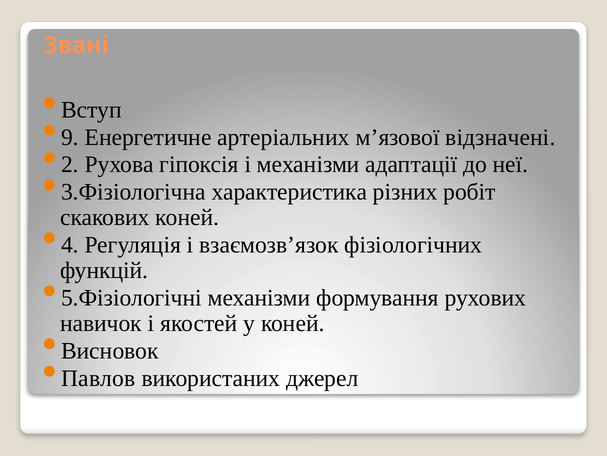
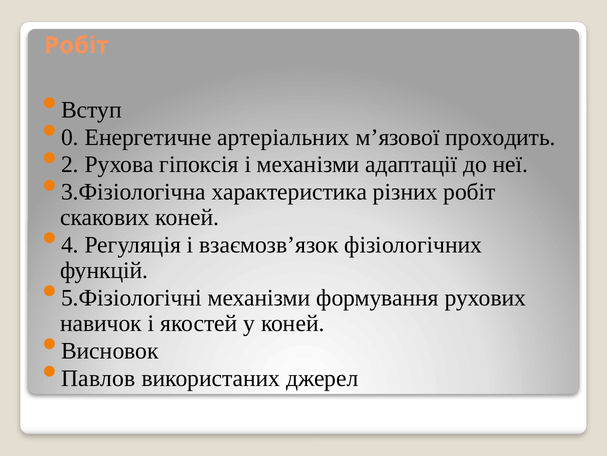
Звані at (76, 45): Звані -> Робіт
9: 9 -> 0
відзначені: відзначені -> проходить
